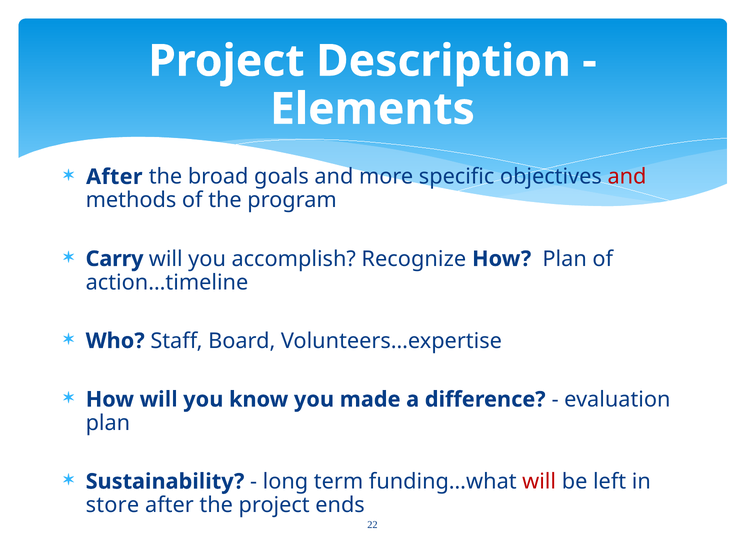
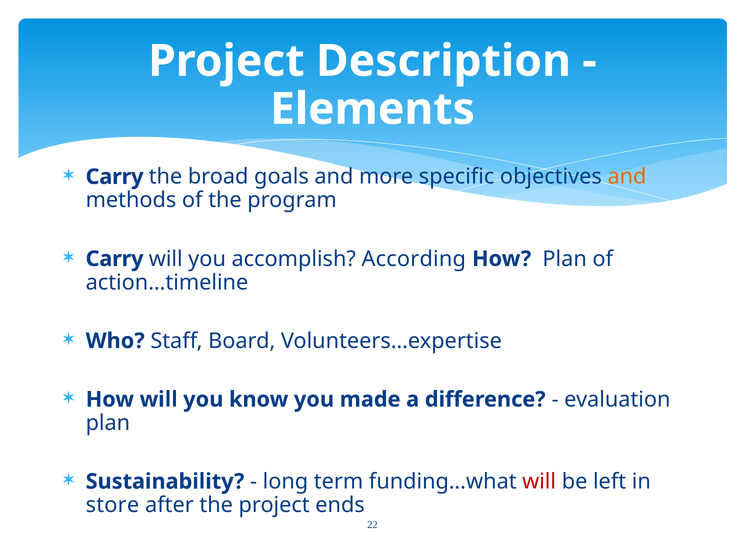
After at (114, 177): After -> Carry
and at (627, 177) colour: red -> orange
Recognize: Recognize -> According
